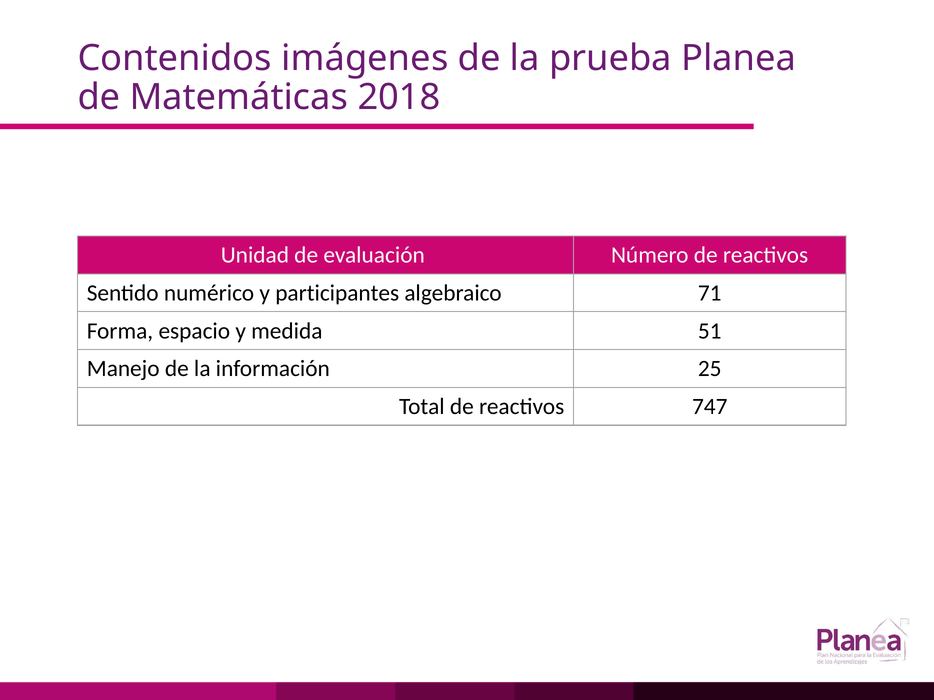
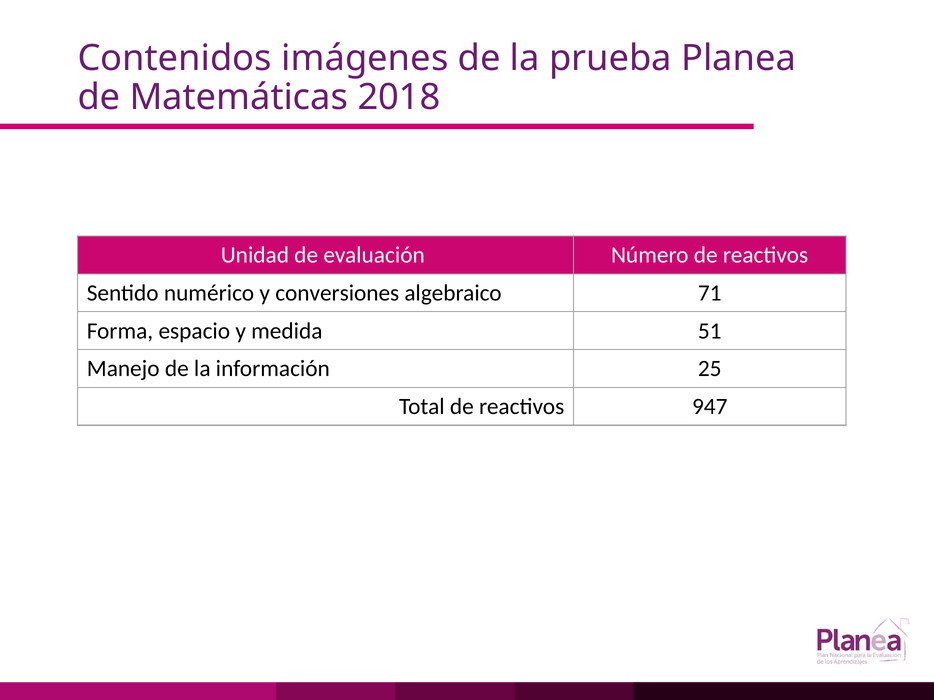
participantes: participantes -> conversiones
747: 747 -> 947
